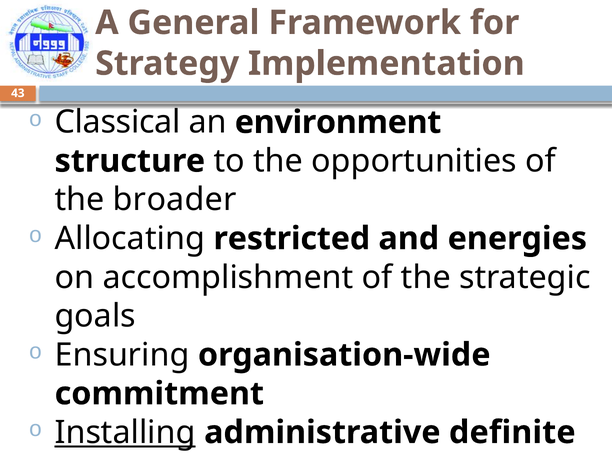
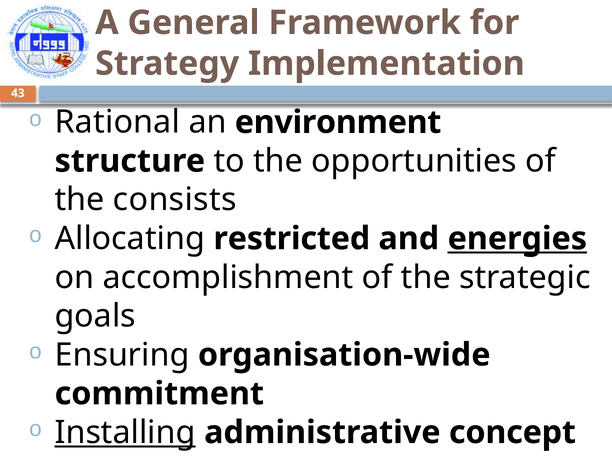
Classical: Classical -> Rational
broader: broader -> consists
energies underline: none -> present
definite: definite -> concept
